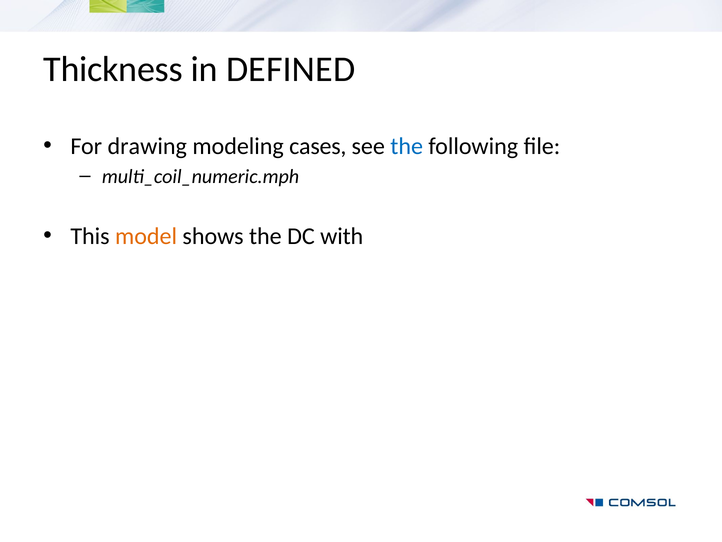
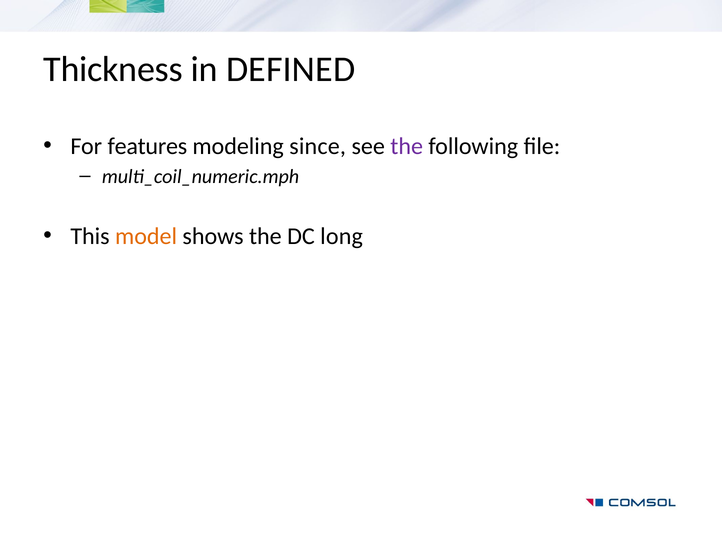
drawing: drawing -> features
cases: cases -> since
the at (407, 146) colour: blue -> purple
with: with -> long
